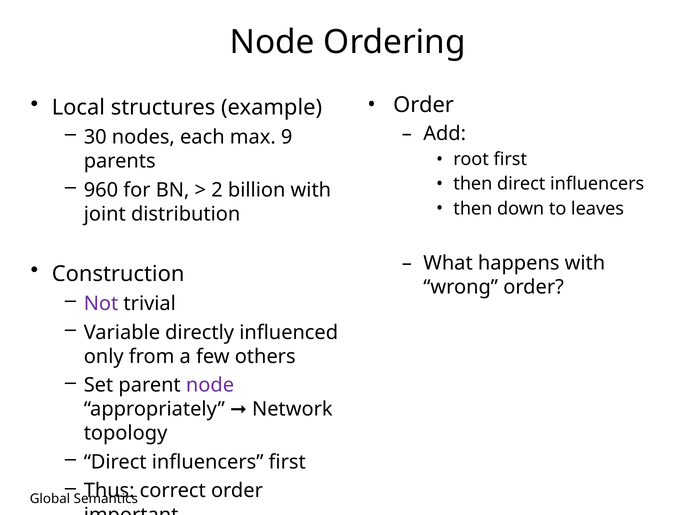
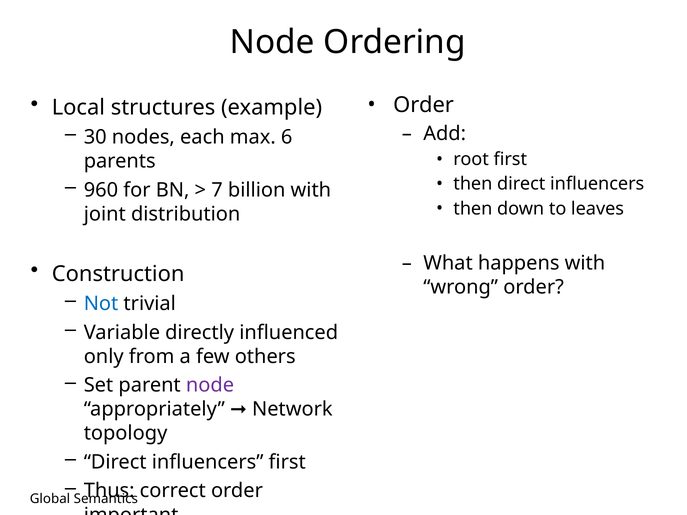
9: 9 -> 6
2: 2 -> 7
Not colour: purple -> blue
